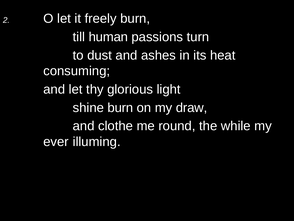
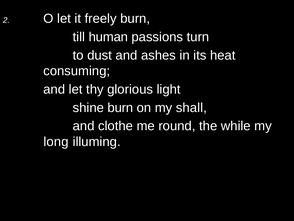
draw: draw -> shall
ever: ever -> long
